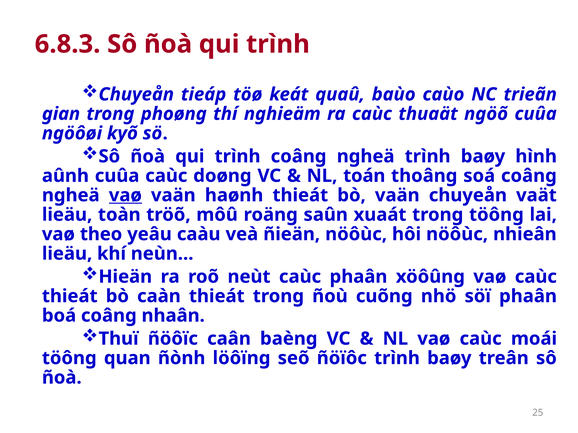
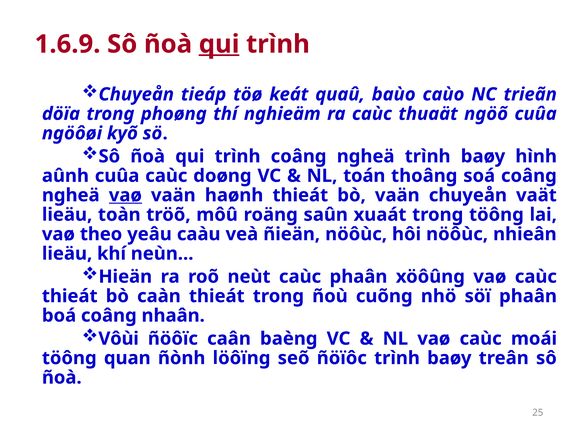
6.8.3: 6.8.3 -> 1.6.9
qui at (219, 44) underline: none -> present
gian: gian -> döïa
Thuï: Thuï -> Vôùi
